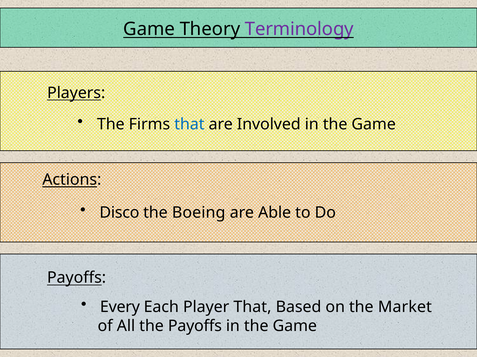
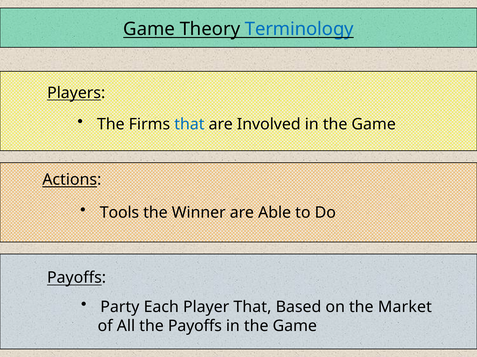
Terminology colour: purple -> blue
Disco: Disco -> Tools
Boeing: Boeing -> Winner
Every: Every -> Party
